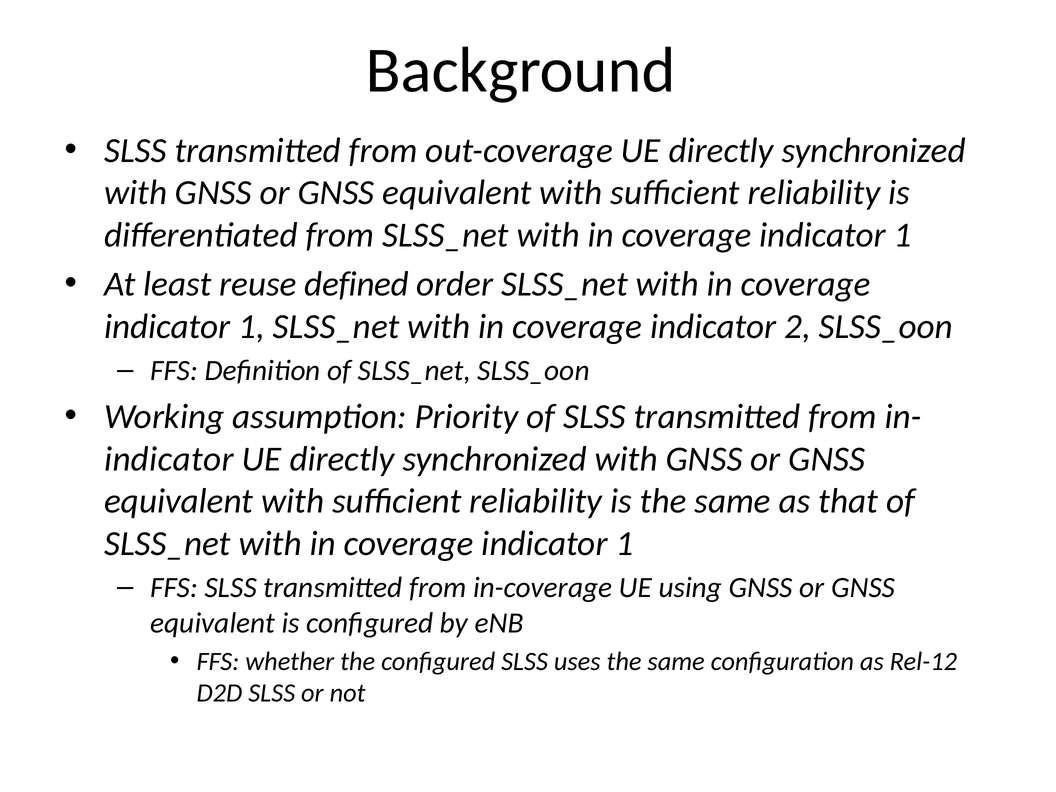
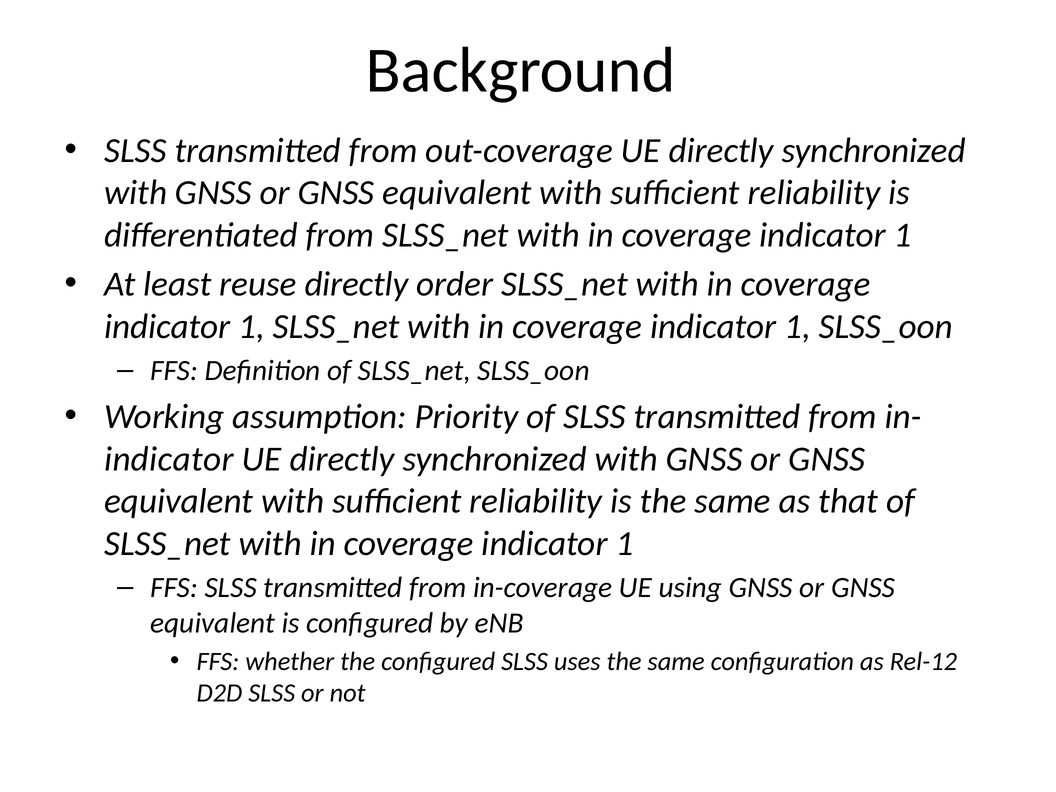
reuse defined: defined -> directly
2 at (798, 326): 2 -> 1
